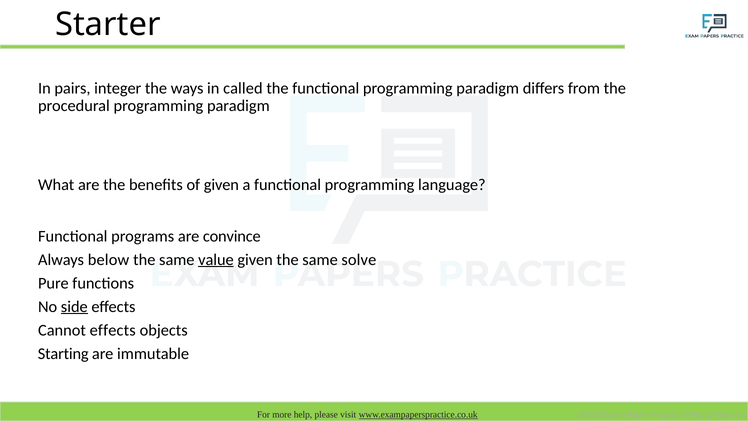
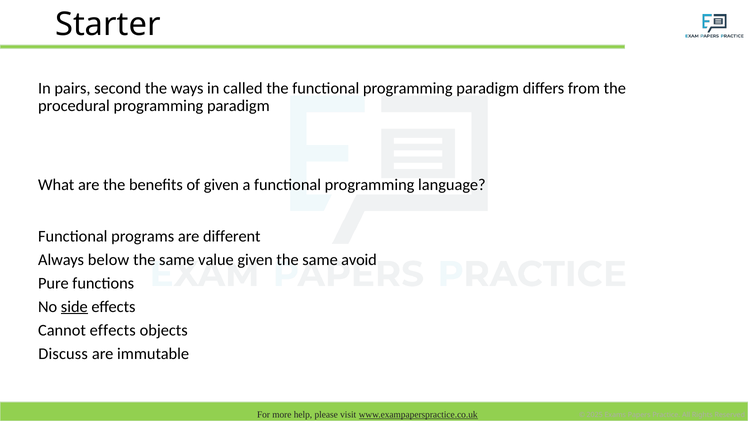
integer: integer -> second
convince: convince -> different
value underline: present -> none
solve: solve -> avoid
Starting: Starting -> Discuss
